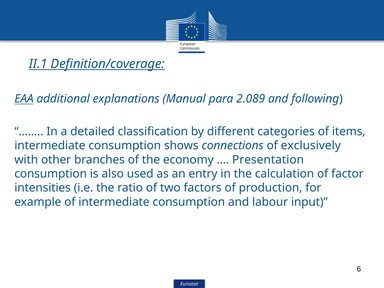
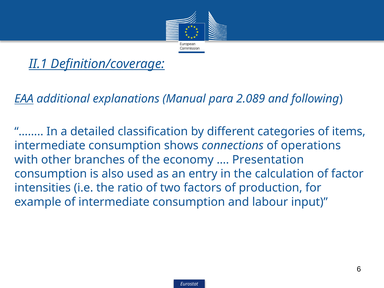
exclusively: exclusively -> operations
